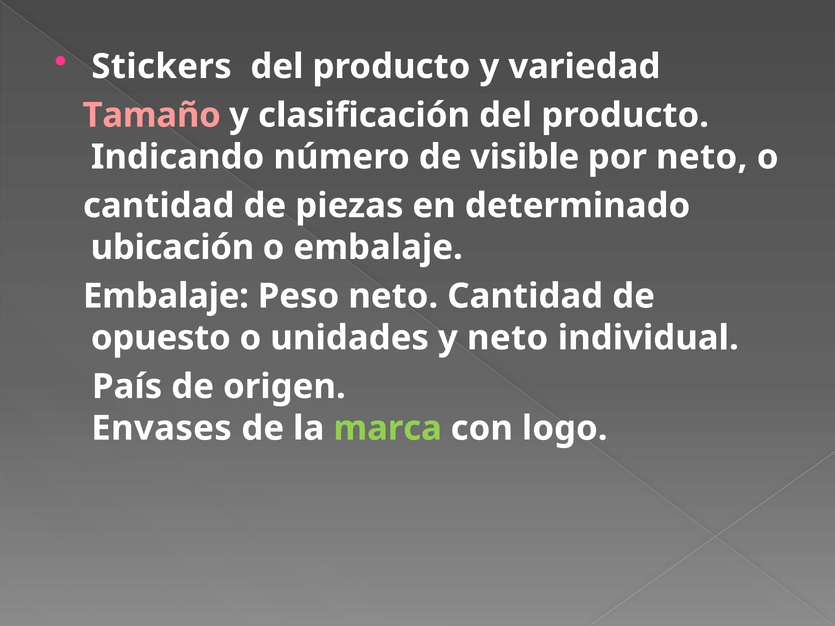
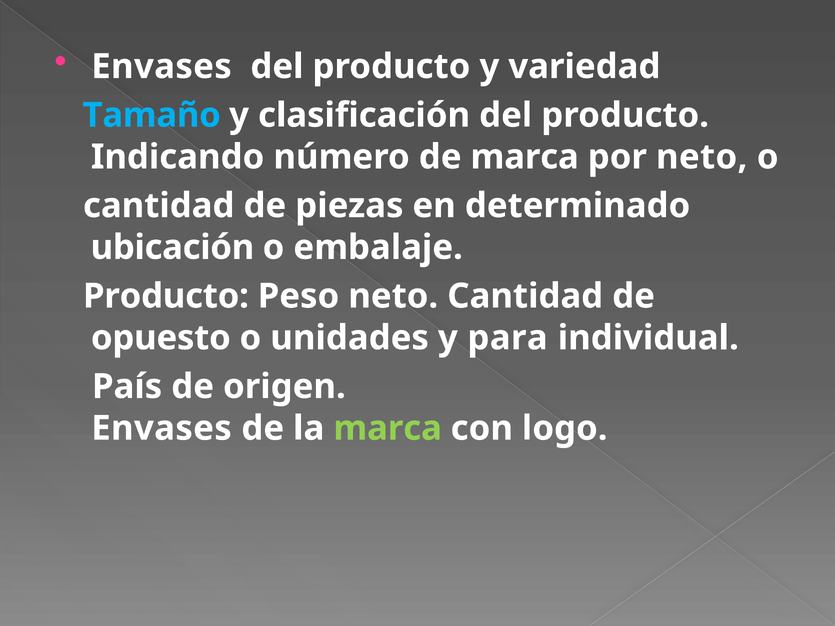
Stickers at (161, 67): Stickers -> Envases
Tamaño colour: pink -> light blue
de visible: visible -> marca
Embalaje at (166, 296): Embalaje -> Producto
y neto: neto -> para
